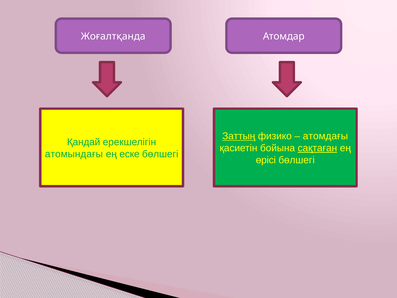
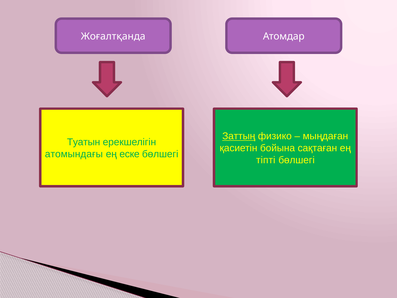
атомдағы: атомдағы -> мыңдаған
Қандай: Қандай -> Туатын
сақтаған underline: present -> none
өрісі: өрісі -> тіпті
